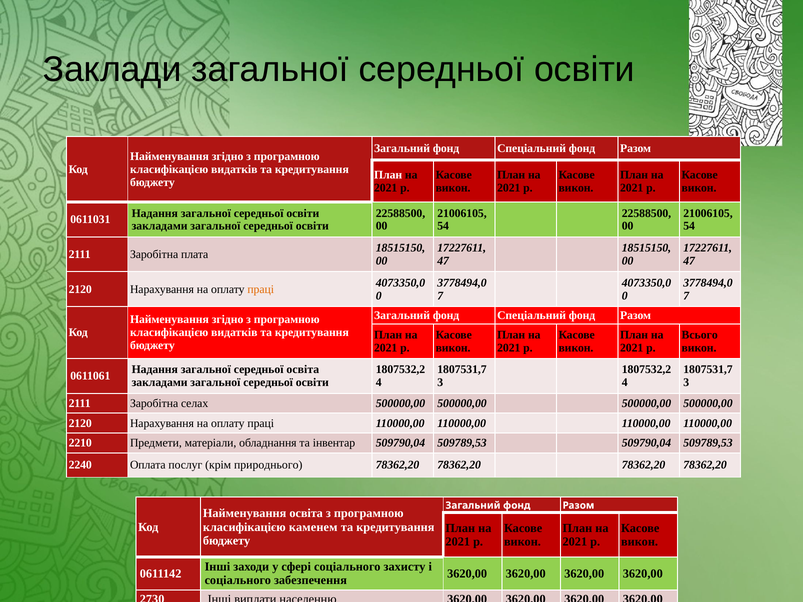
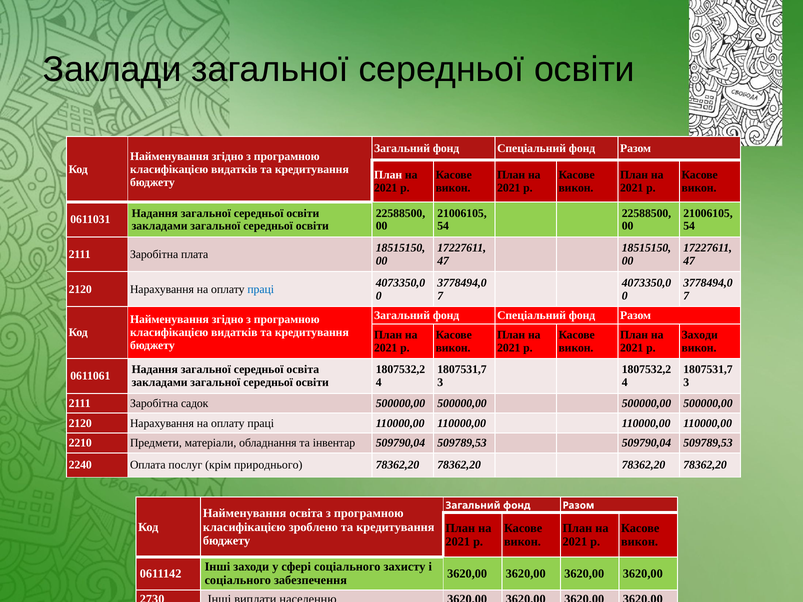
праці at (261, 289) colour: orange -> blue
Всього at (700, 335): Всього -> Заходи
селах: селах -> садок
каменем: каменем -> зроблено
